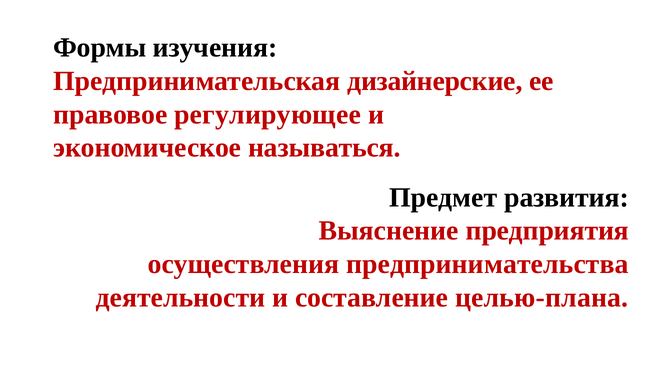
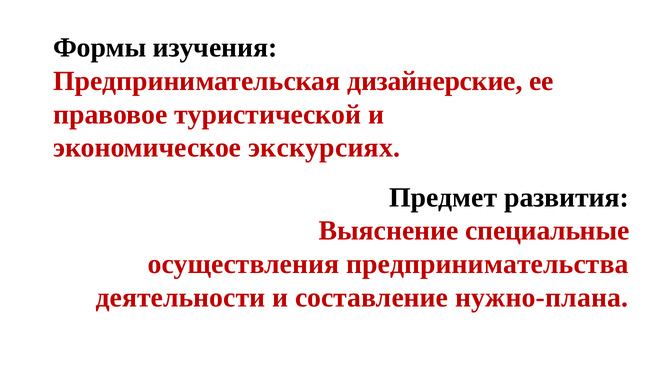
регулирующее: регулирующее -> туристической
называться: называться -> экскурсиях
предприятия: предприятия -> специальные
целью-плана: целью-плана -> нужно-плана
